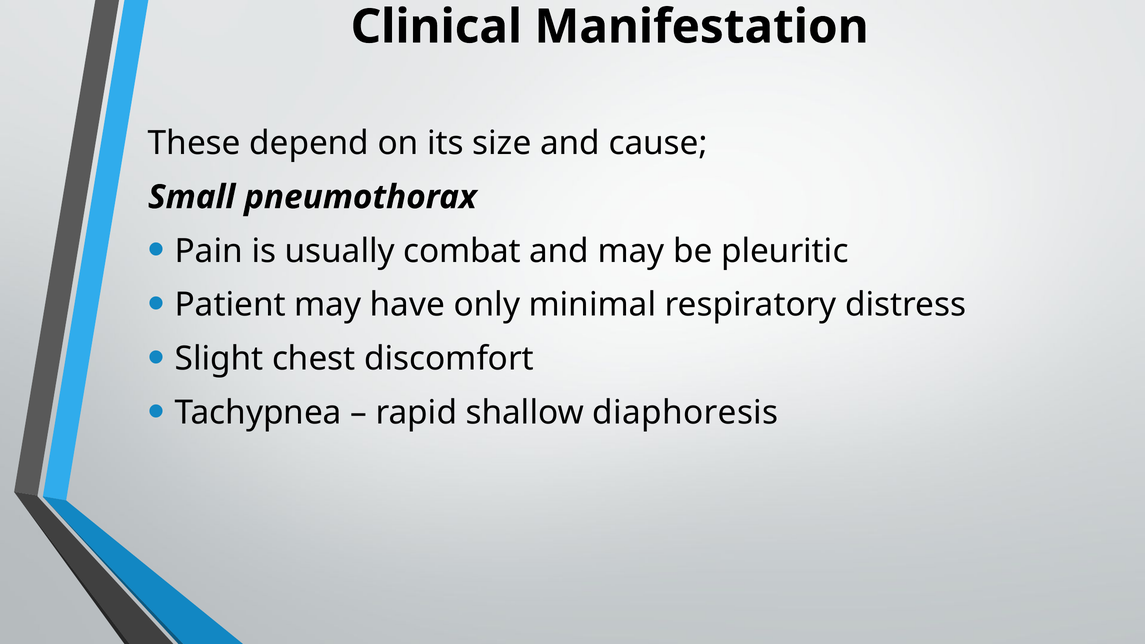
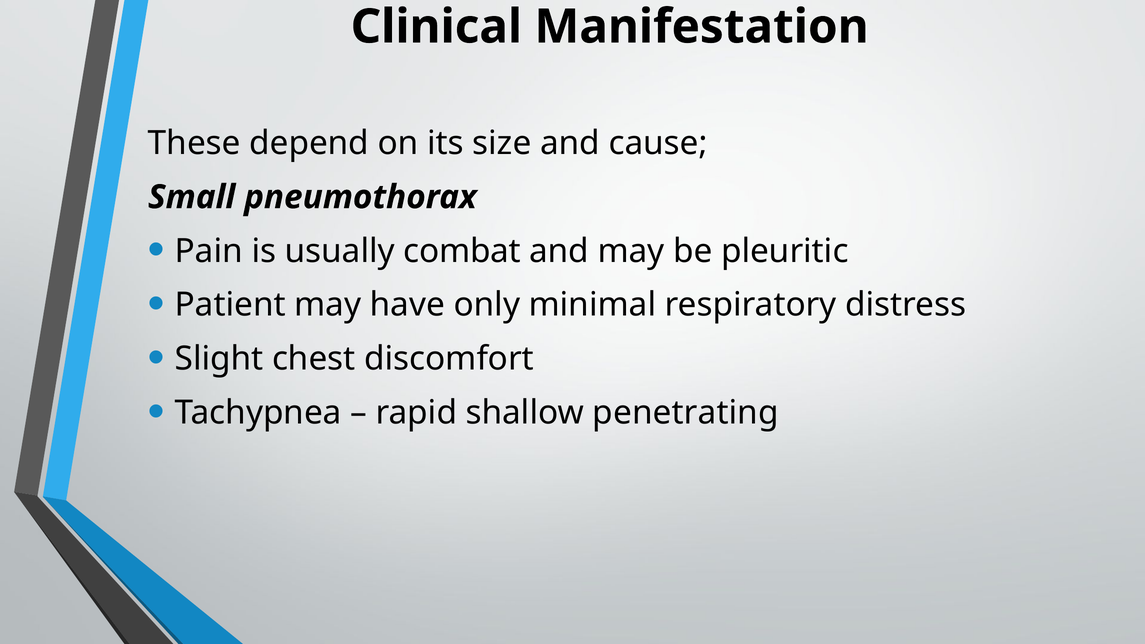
diaphoresis: diaphoresis -> penetrating
